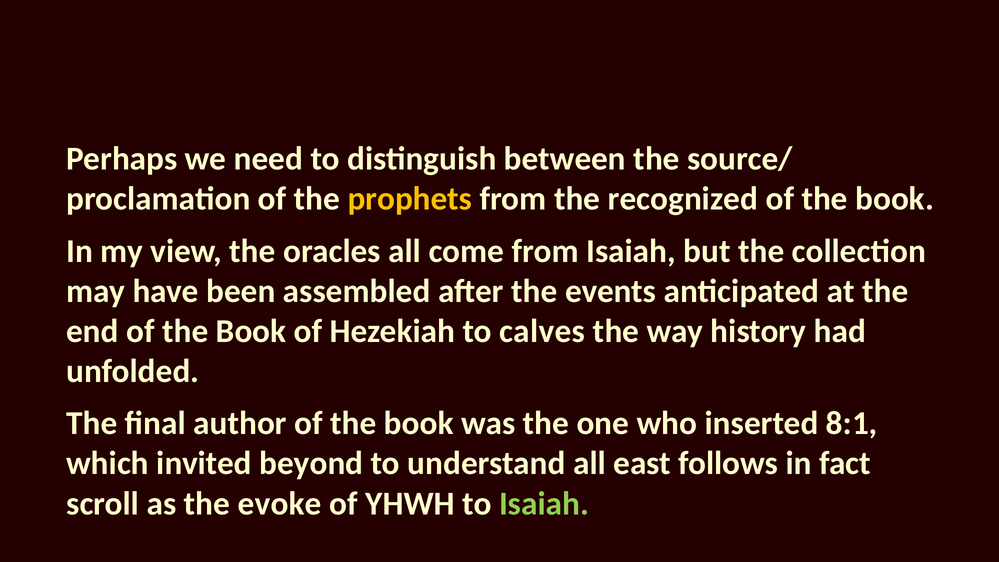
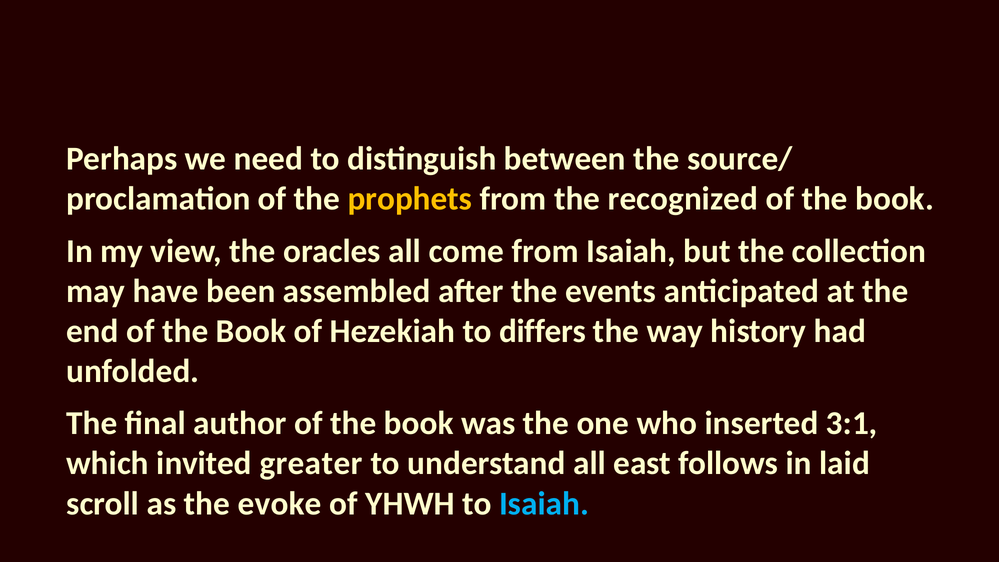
calves: calves -> differs
8:1: 8:1 -> 3:1
beyond: beyond -> greater
fact: fact -> laid
Isaiah at (544, 503) colour: light green -> light blue
